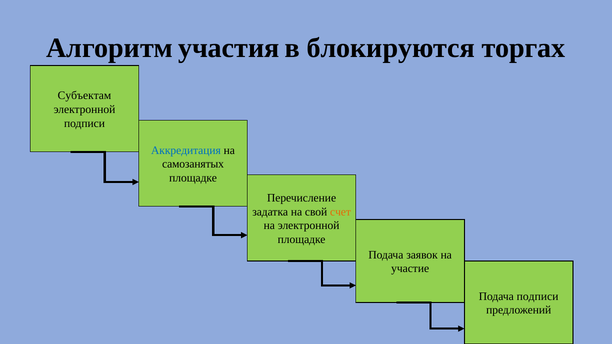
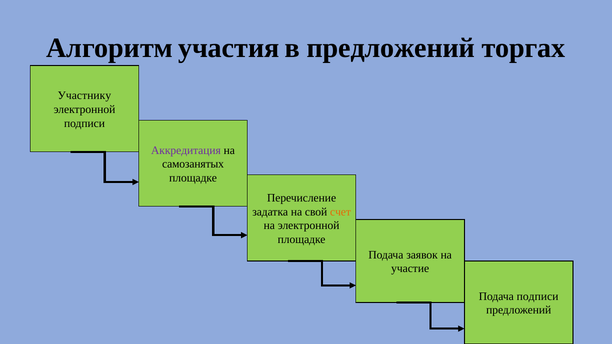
в блокируются: блокируются -> предложений
Субъектам: Субъектам -> Участнику
Аккредитация colour: blue -> purple
